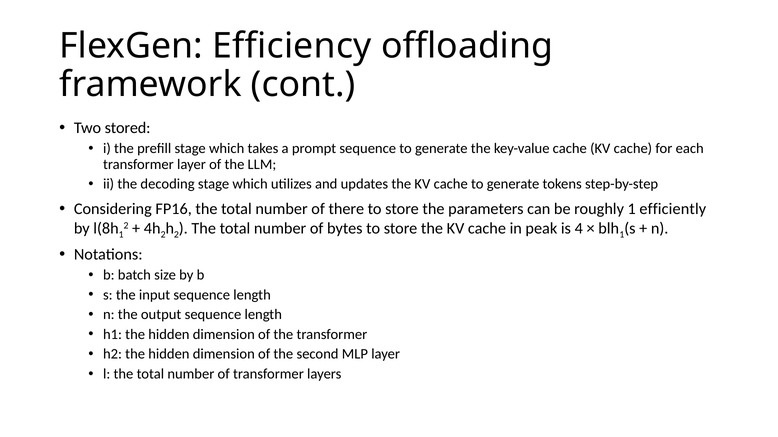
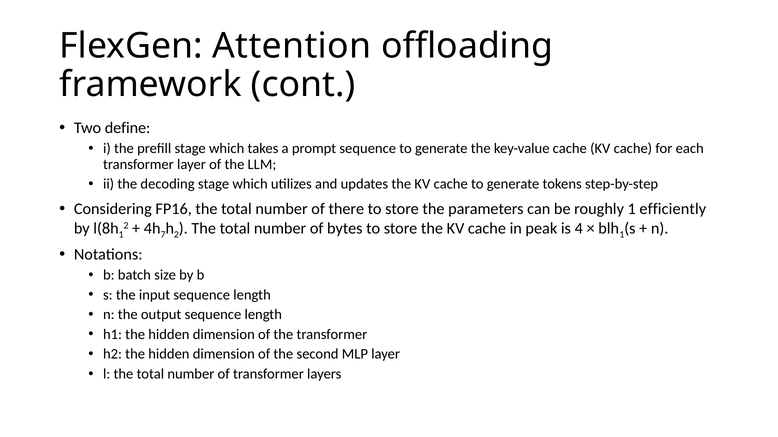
Efficiency: Efficiency -> Attention
stored: stored -> define
2 at (163, 235): 2 -> 7
